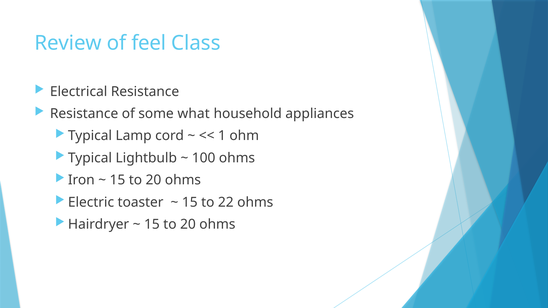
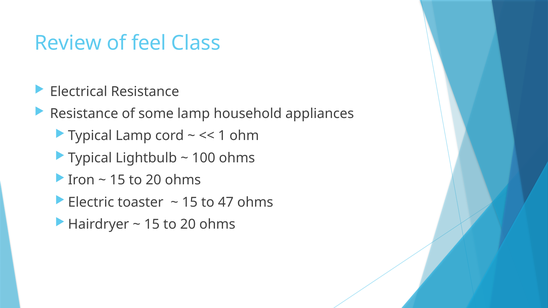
some what: what -> lamp
22: 22 -> 47
